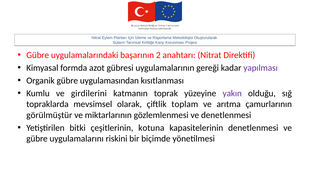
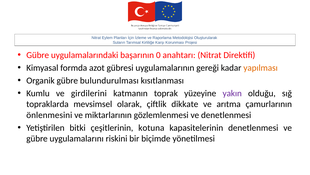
2: 2 -> 0
yapılması colour: purple -> orange
uygulamasından: uygulamasından -> bulundurulması
toplam: toplam -> dikkate
görülmüştür: görülmüştür -> önlenmesini
